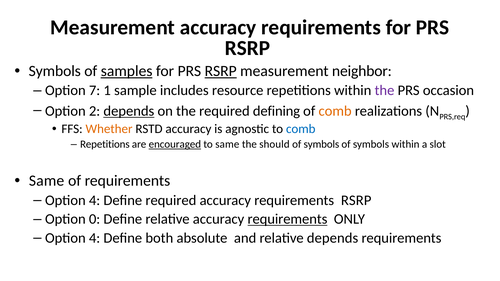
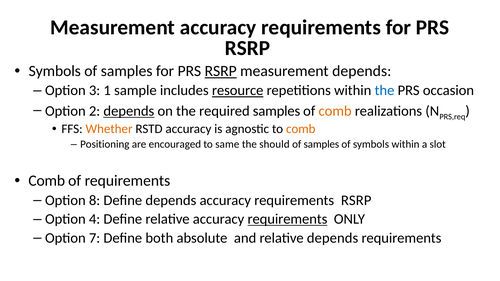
samples at (127, 71) underline: present -> none
measurement neighbor: neighbor -> depends
7: 7 -> 3
resource underline: none -> present
the at (384, 91) colour: purple -> blue
required defining: defining -> samples
comb at (301, 129) colour: blue -> orange
Repetitions at (105, 144): Repetitions -> Positioning
encouraged underline: present -> none
symbols at (321, 144): symbols -> samples
Same at (47, 181): Same -> Comb
4 at (95, 200): 4 -> 8
Define required: required -> depends
0: 0 -> 4
4 at (95, 238): 4 -> 7
